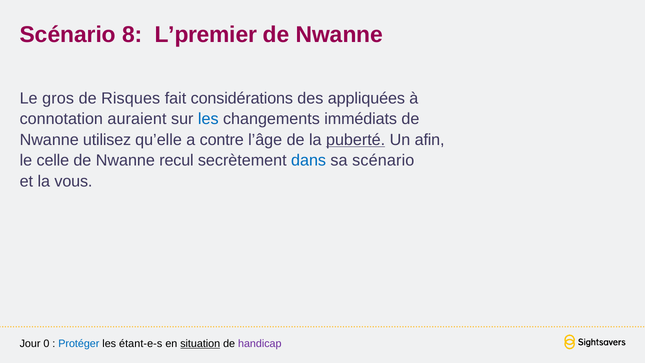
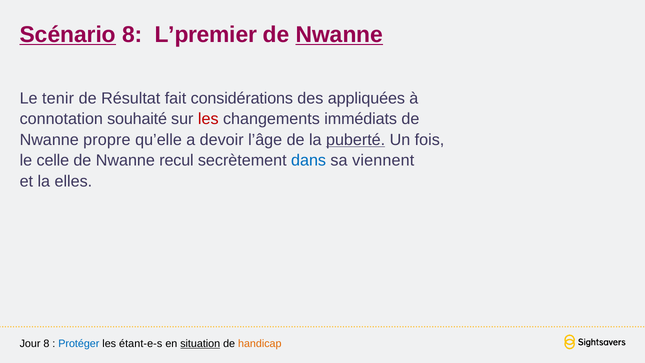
Scénario at (68, 35) underline: none -> present
Nwanne at (339, 35) underline: none -> present
gros: gros -> tenir
Risques: Risques -> Résultat
auraient: auraient -> souhaité
les at (208, 119) colour: blue -> red
utilisez: utilisez -> propre
contre: contre -> devoir
afin: afin -> fois
sa scénario: scénario -> viennent
vous: vous -> elles
Jour 0: 0 -> 8
handicap colour: purple -> orange
